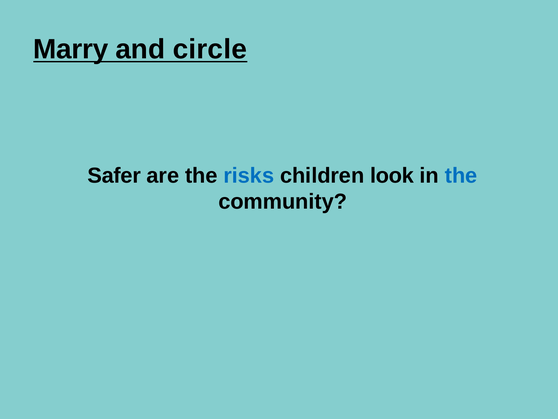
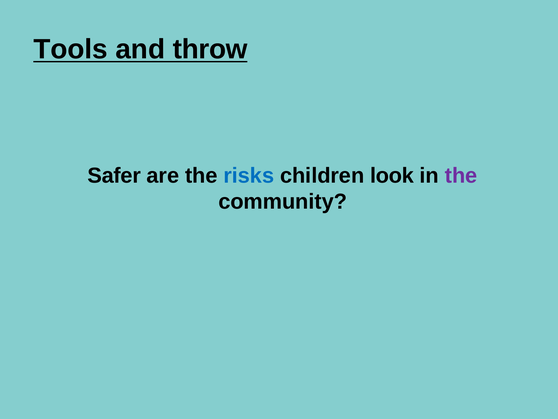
Marry: Marry -> Tools
circle: circle -> throw
the at (461, 175) colour: blue -> purple
